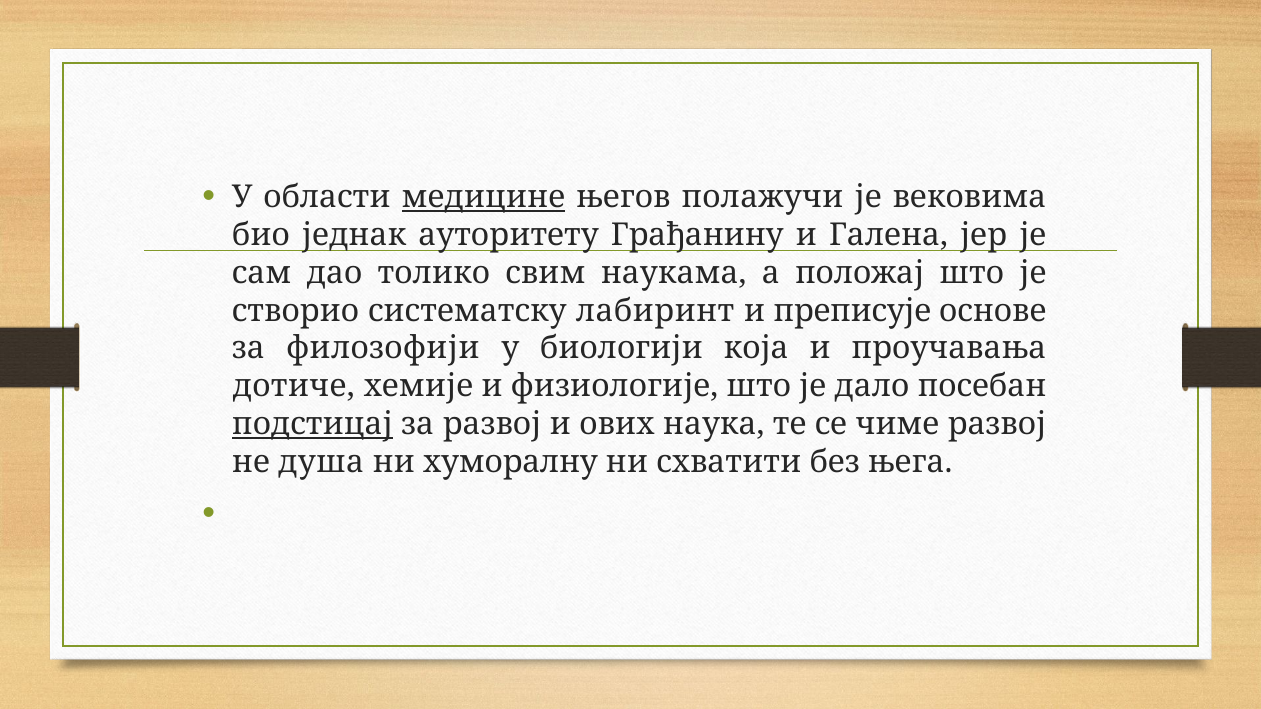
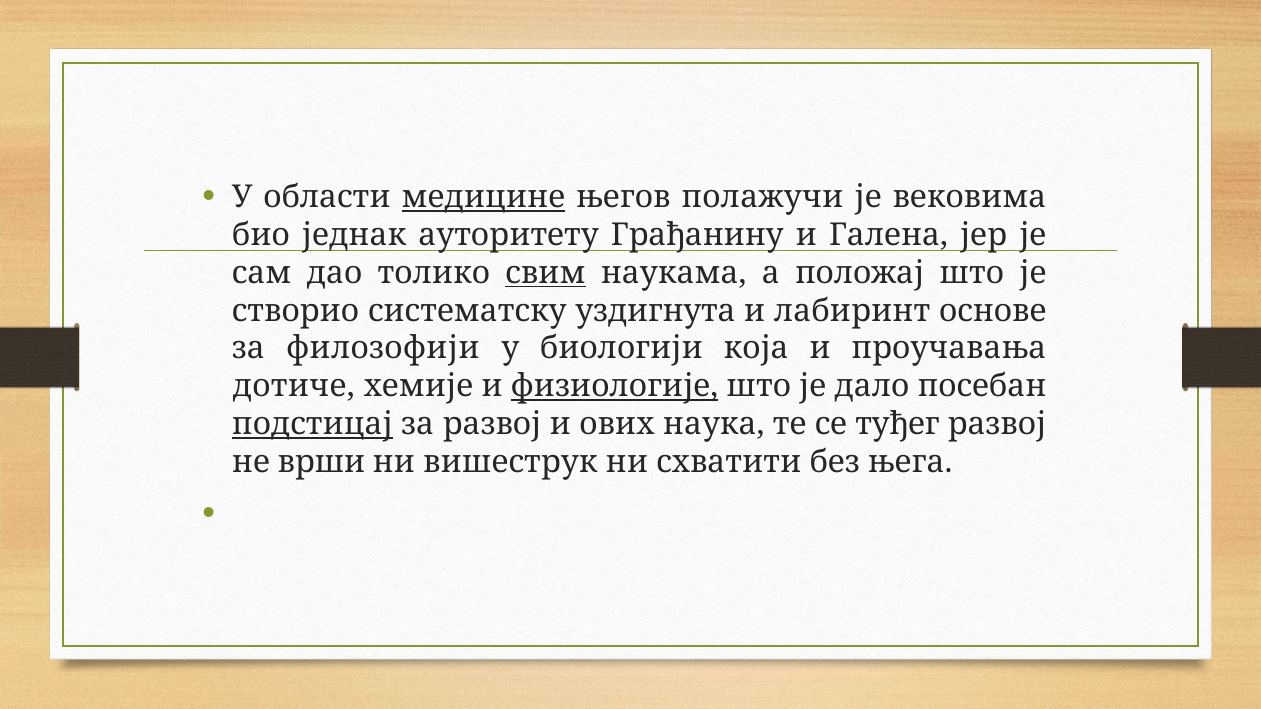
свим underline: none -> present
лабиринт: лабиринт -> уздигнута
преписује: преписује -> лабиринт
физиологије underline: none -> present
чиме: чиме -> туђег
душа: душа -> врши
хуморалну: хуморалну -> вишеструк
